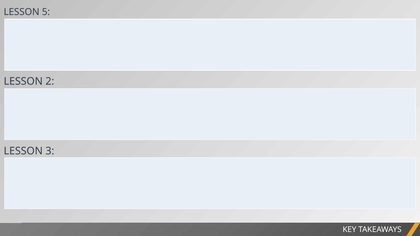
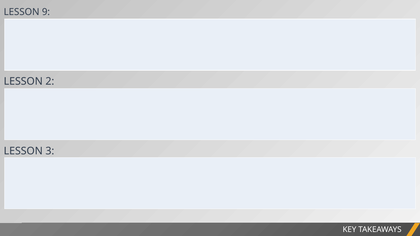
5: 5 -> 9
